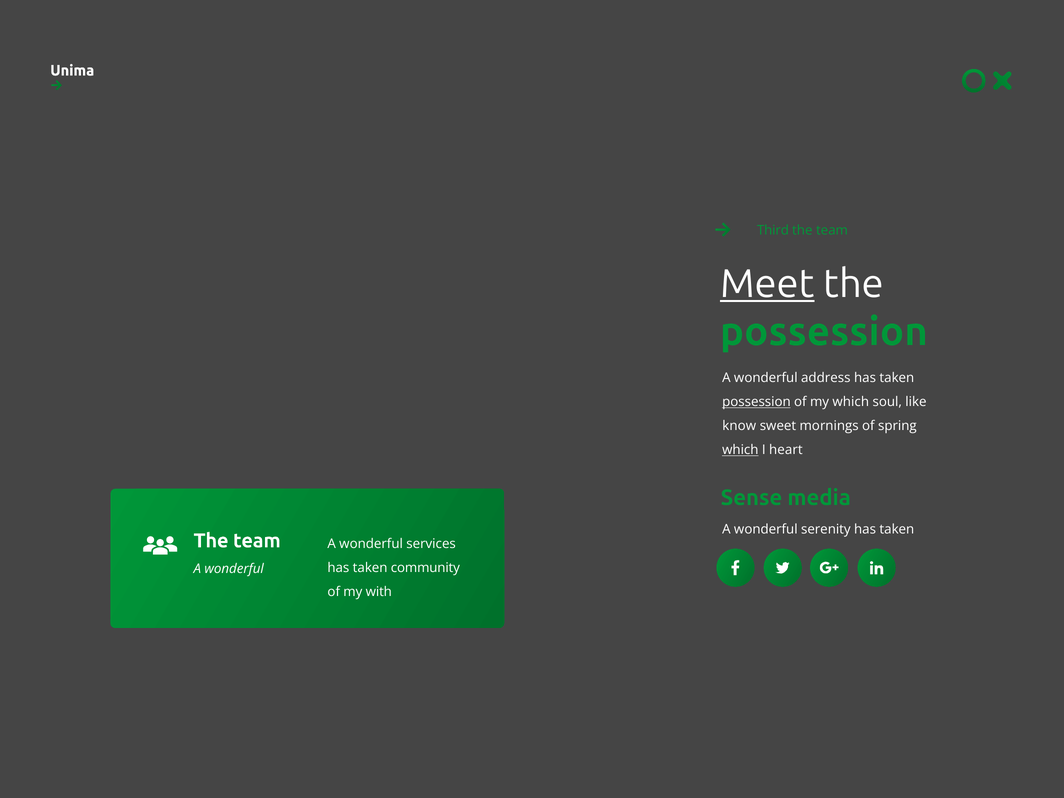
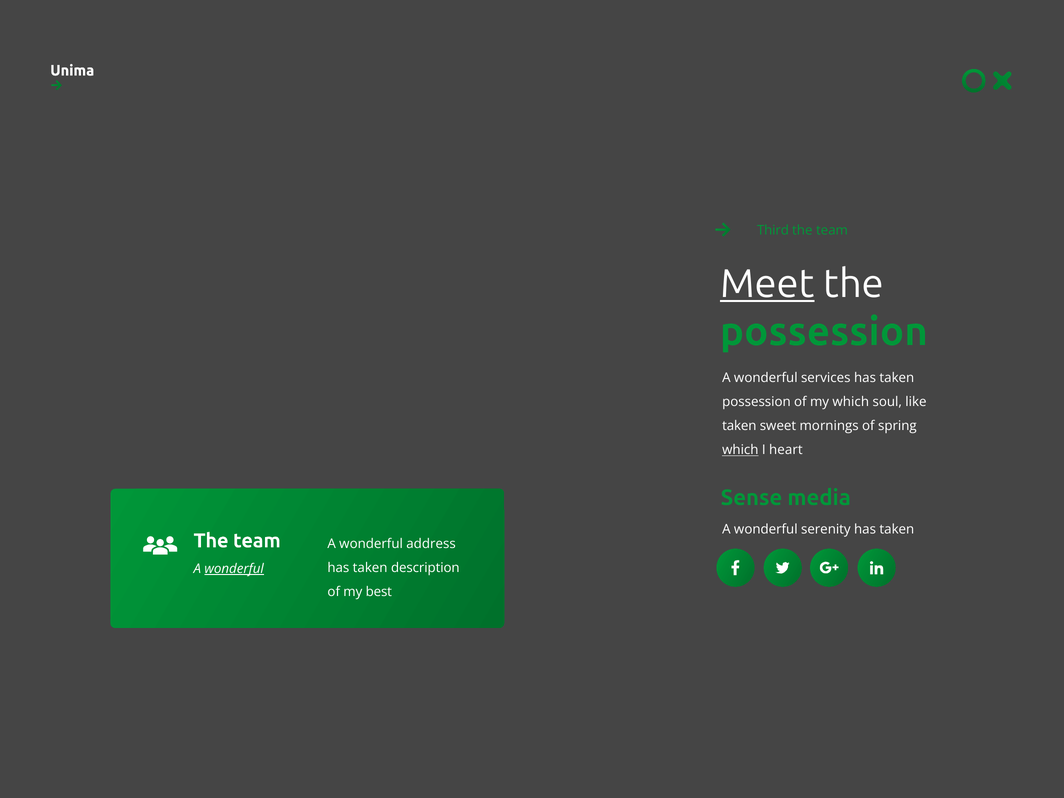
address: address -> services
possession at (756, 402) underline: present -> none
know at (739, 426): know -> taken
services: services -> address
community: community -> description
wonderful at (234, 569) underline: none -> present
with: with -> best
